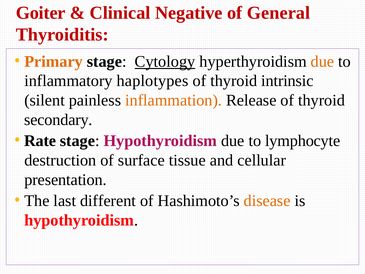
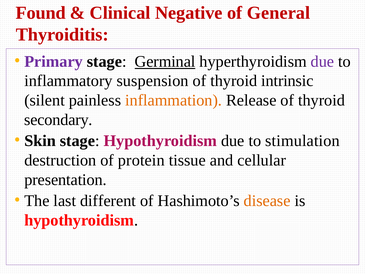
Goiter: Goiter -> Found
Primary colour: orange -> purple
Cytology: Cytology -> Germinal
due at (322, 61) colour: orange -> purple
haplotypes: haplotypes -> suspension
Rate: Rate -> Skin
lymphocyte: lymphocyte -> stimulation
surface: surface -> protein
